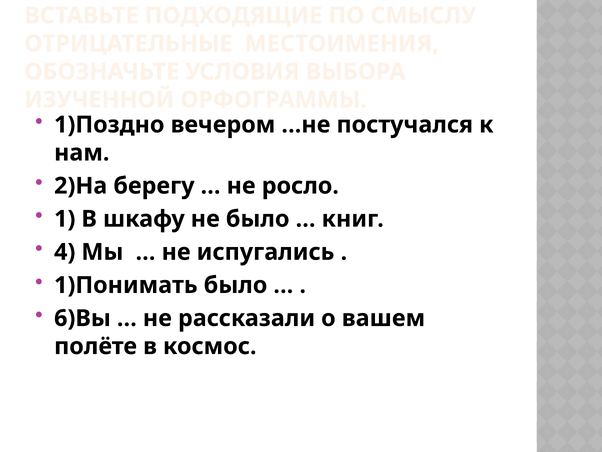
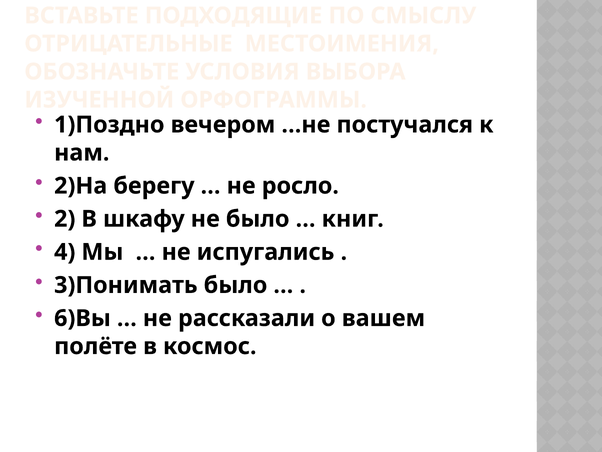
1: 1 -> 2
1)Понимать: 1)Понимать -> 3)Понимать
